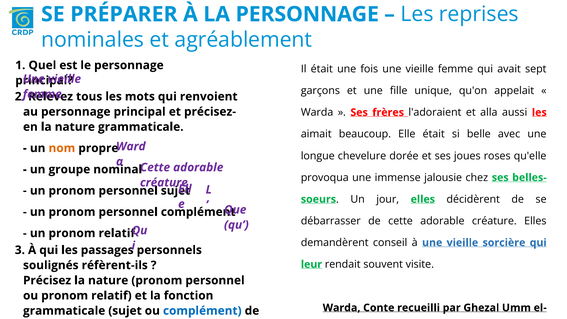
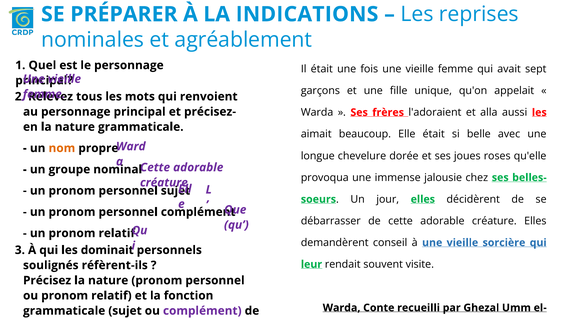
LA PERSONNAGE: PERSONNAGE -> INDICATIONS
passages: passages -> dominait
complément at (202, 311) colour: blue -> purple
